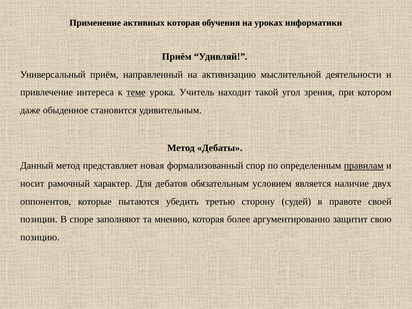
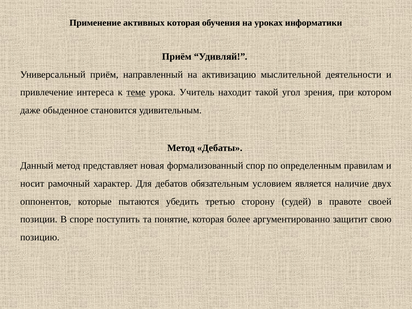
правилам underline: present -> none
заполняют: заполняют -> поступить
мнению: мнению -> понятие
